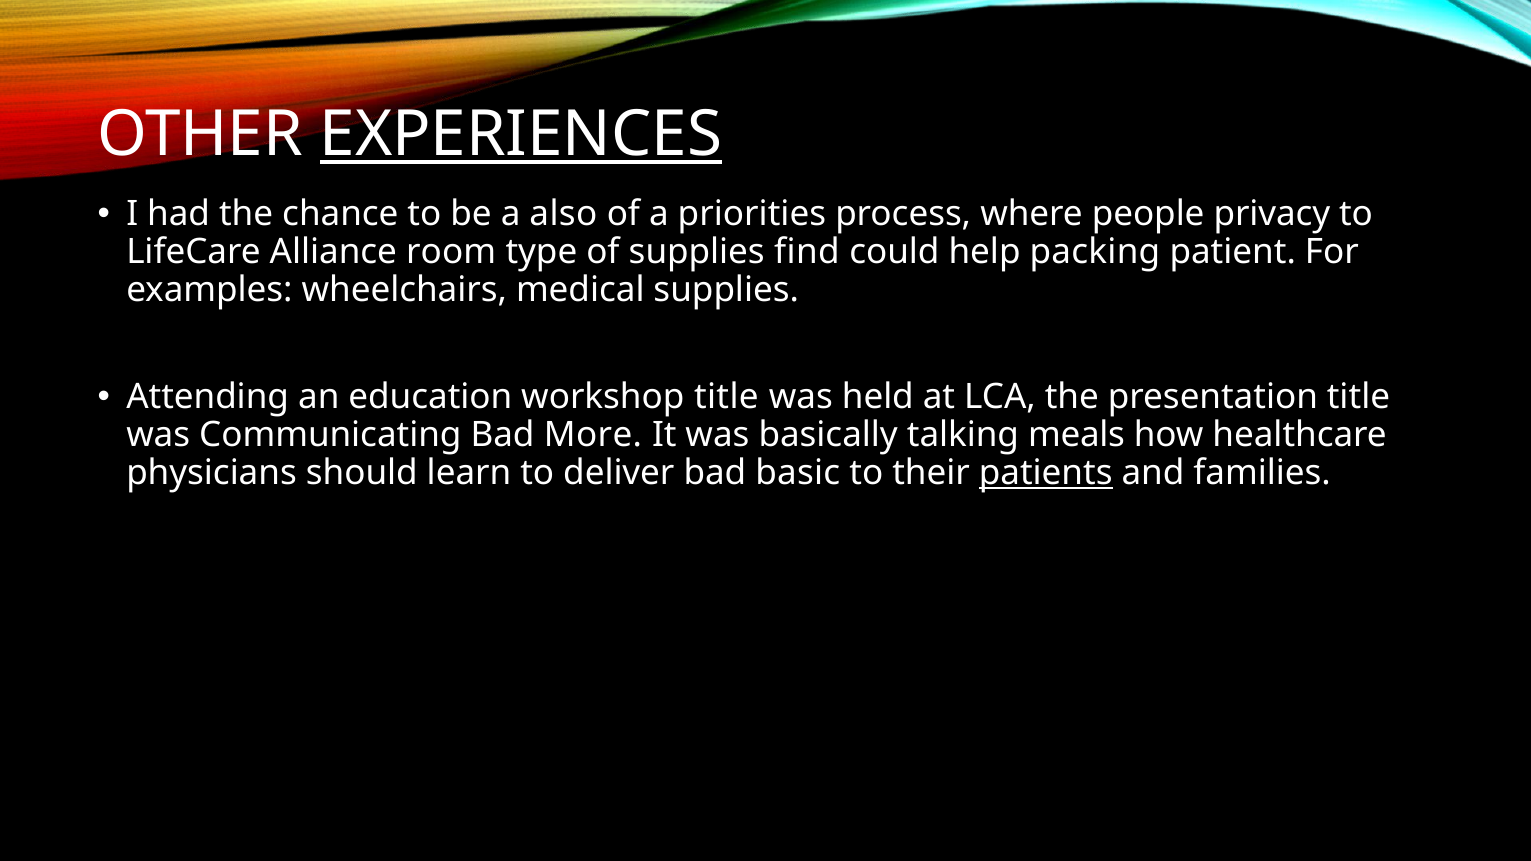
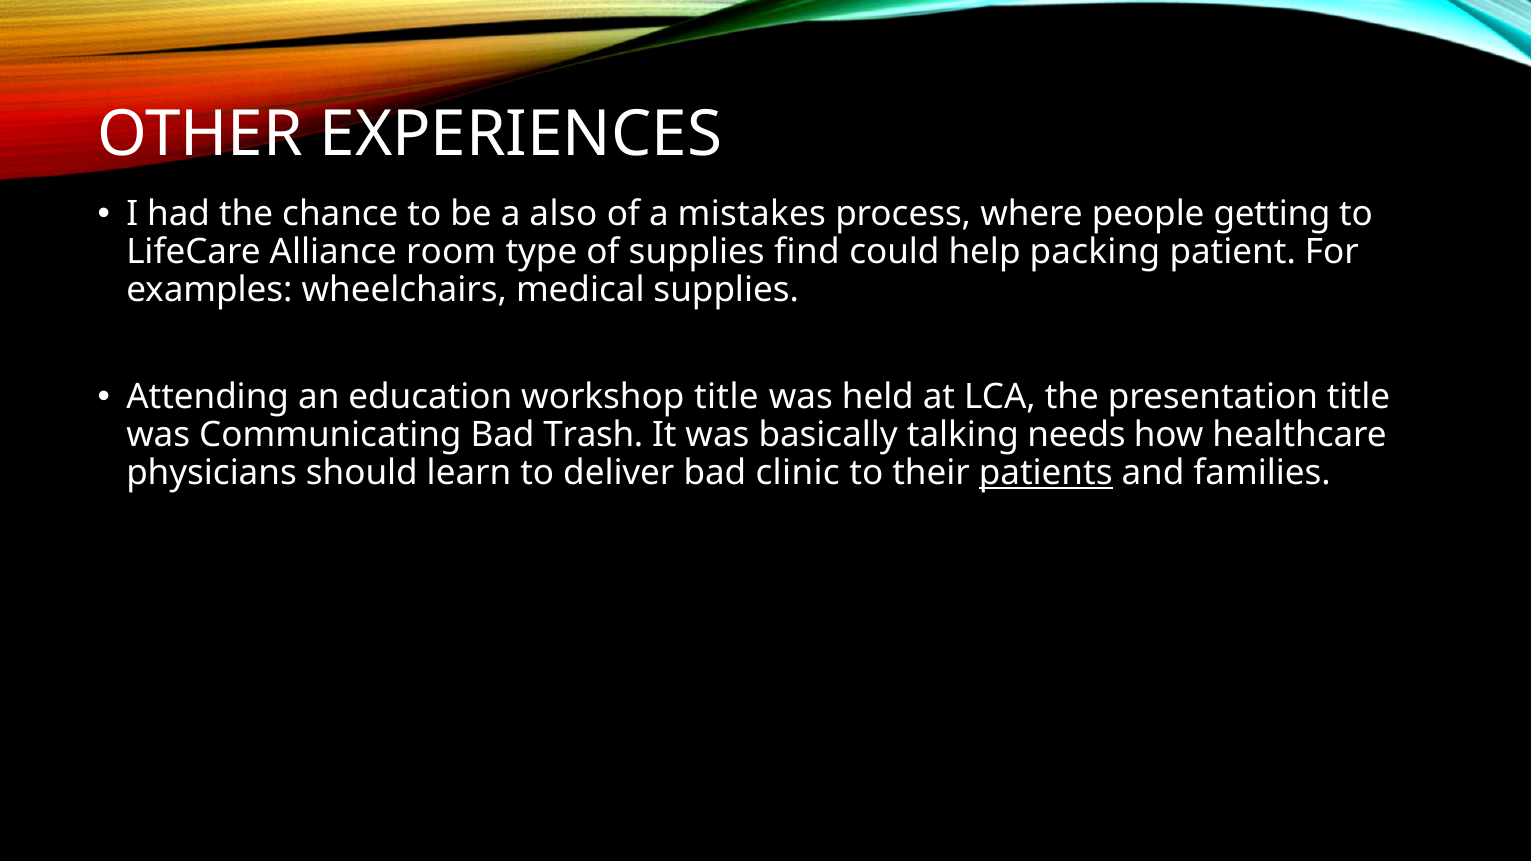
EXPERIENCES underline: present -> none
priorities: priorities -> mistakes
privacy: privacy -> getting
More: More -> Trash
meals: meals -> needs
basic: basic -> clinic
